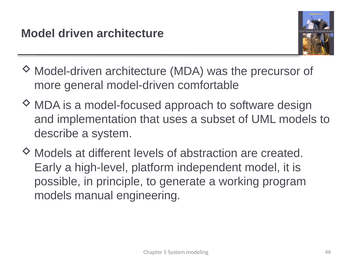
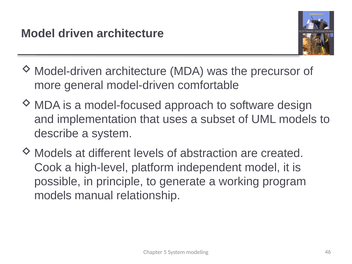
Early: Early -> Cook
engineering: engineering -> relationship
